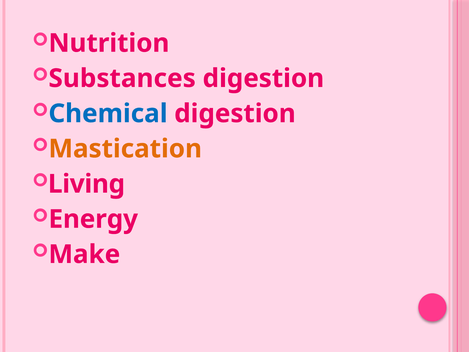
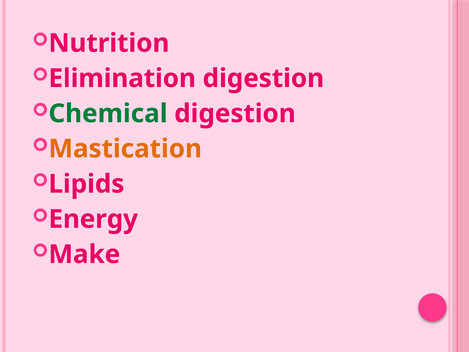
Substances: Substances -> Elimination
Chemical colour: blue -> green
Living: Living -> Lipids
